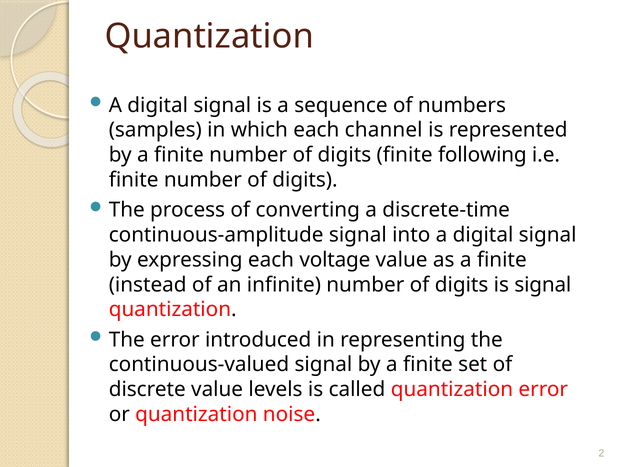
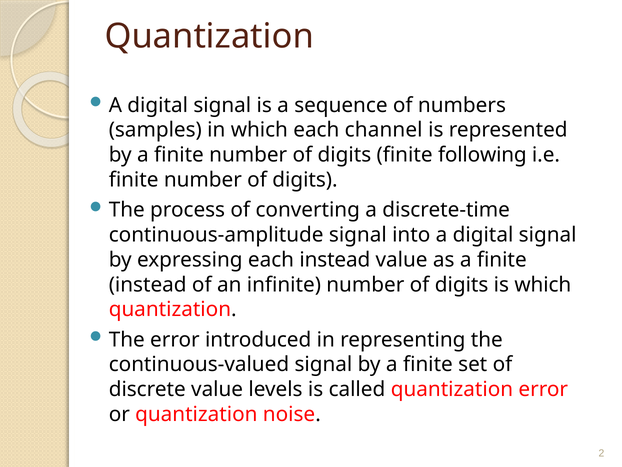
each voltage: voltage -> instead
is signal: signal -> which
